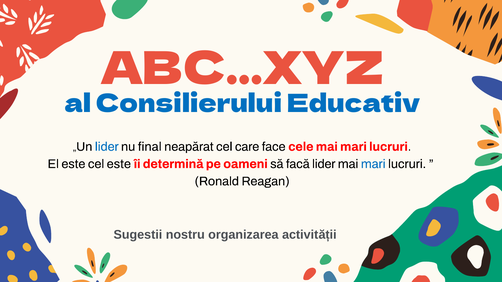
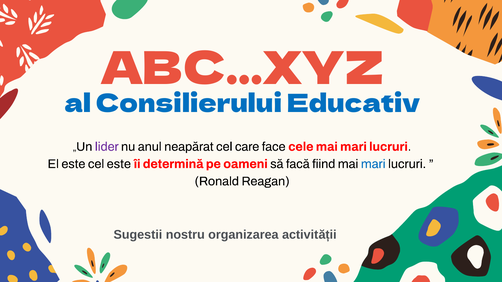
lider at (107, 147) colour: blue -> purple
final: final -> anul
facă lider: lider -> fiind
